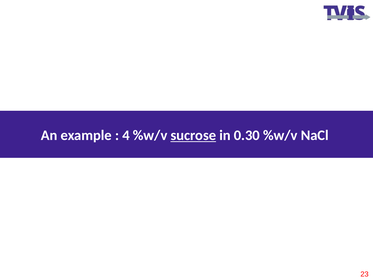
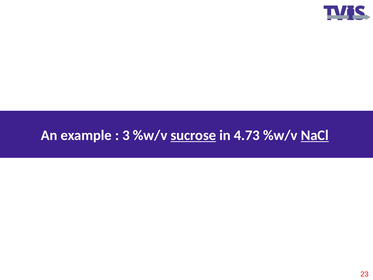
4: 4 -> 3
0.30: 0.30 -> 4.73
NaCl underline: none -> present
